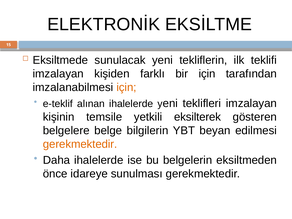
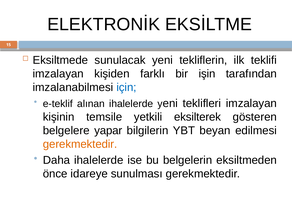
bir için: için -> işin
için at (126, 87) colour: orange -> blue
belge: belge -> yapar
